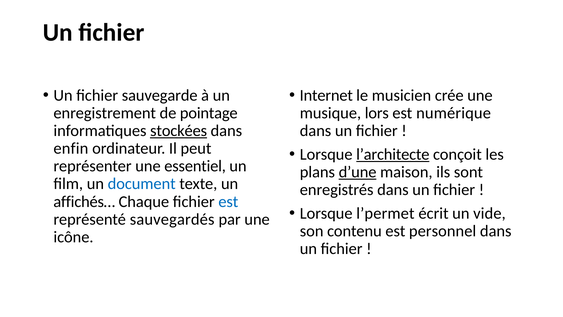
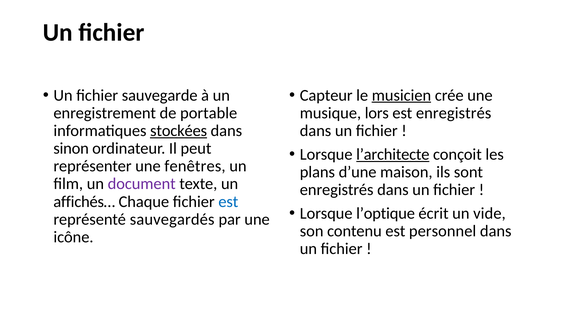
Internet: Internet -> Capteur
musicien underline: none -> present
pointage: pointage -> portable
est numérique: numérique -> enregistrés
enfin: enfin -> sinon
essentiel: essentiel -> fenêtres
d’une underline: present -> none
document colour: blue -> purple
l’permet: l’permet -> l’optique
